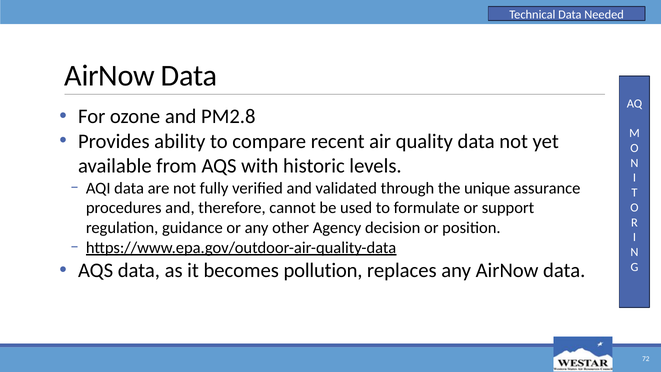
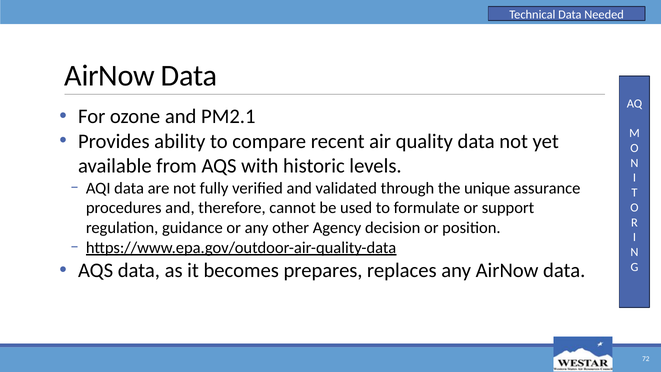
PM2.8: PM2.8 -> PM2.1
pollution: pollution -> prepares
